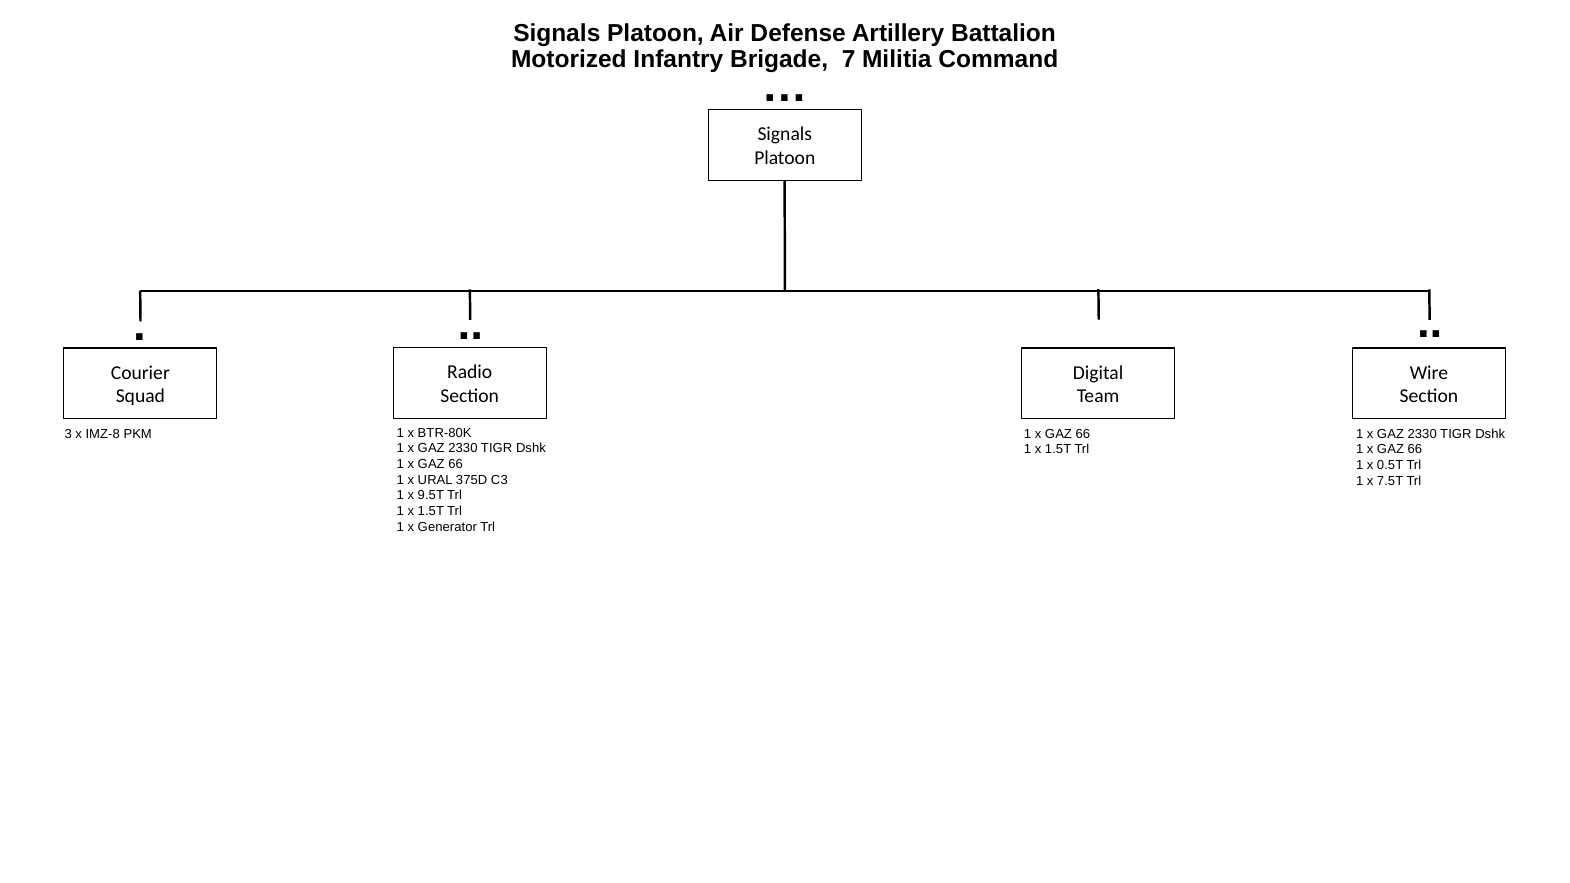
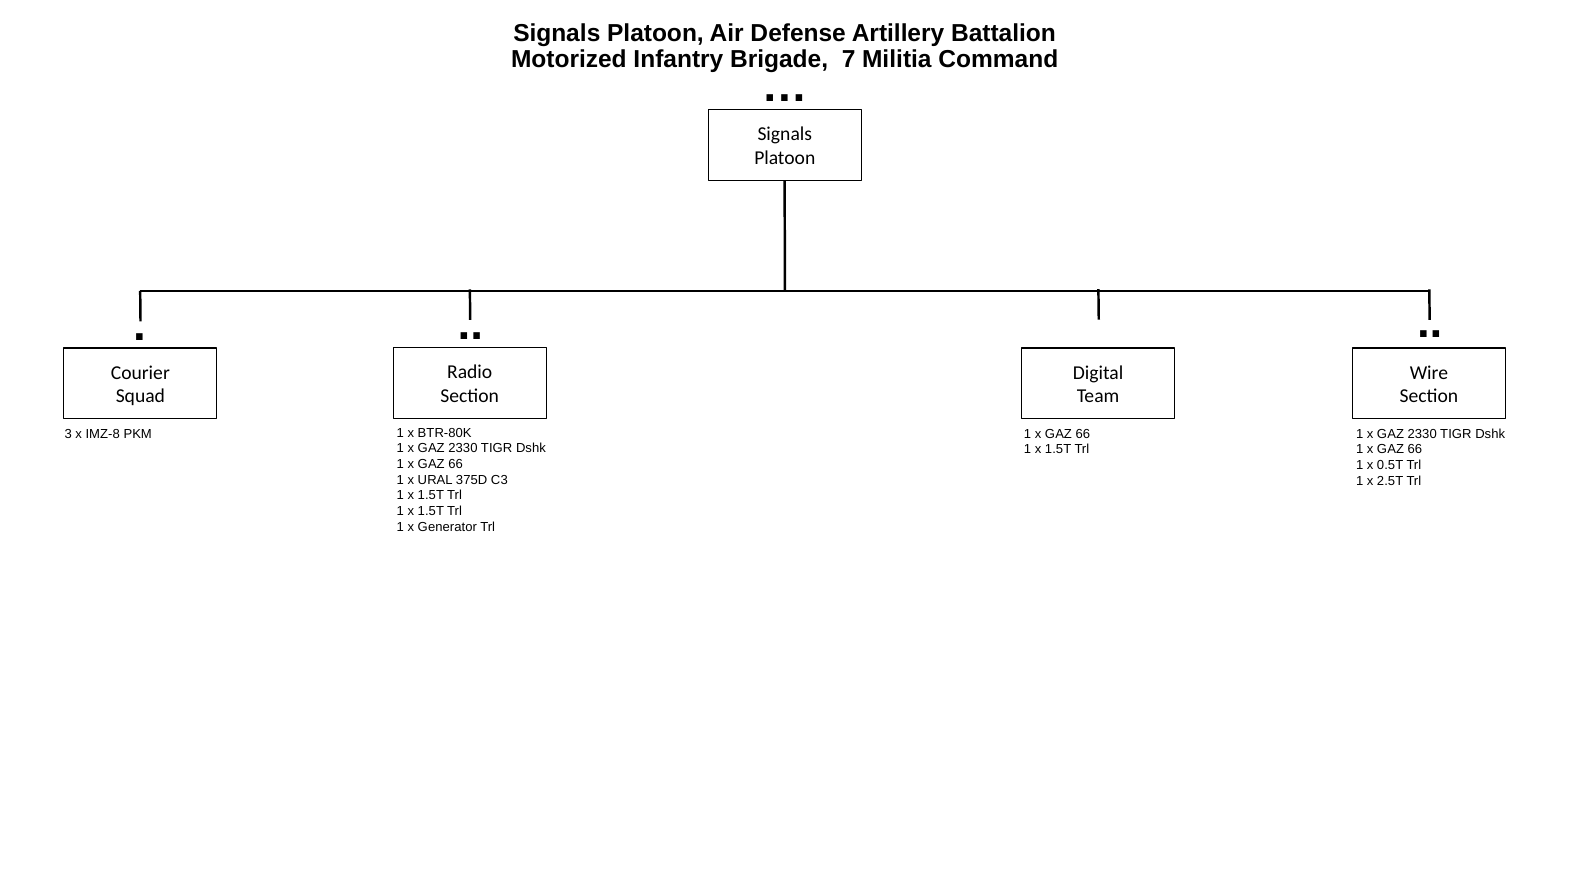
7.5T: 7.5T -> 2.5T
9.5T at (431, 495): 9.5T -> 1.5T
